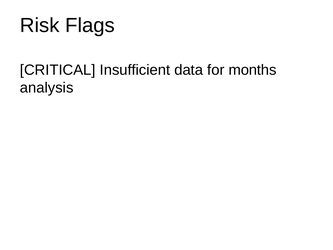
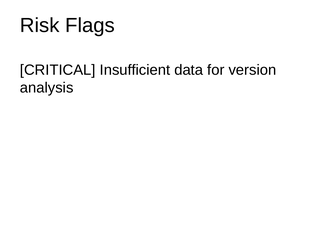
months: months -> version
